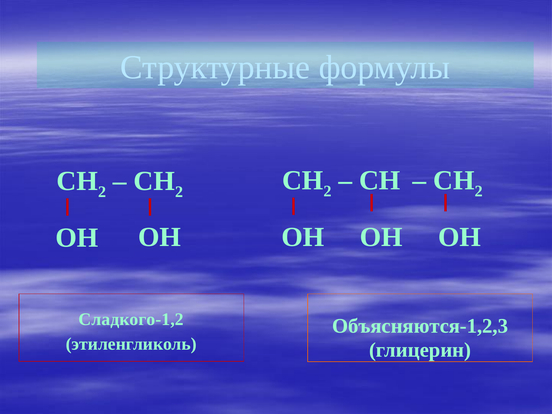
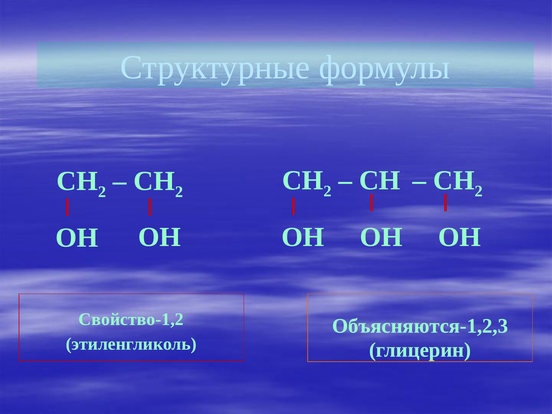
Сладкого-1,2: Сладкого-1,2 -> Свойство-1,2
